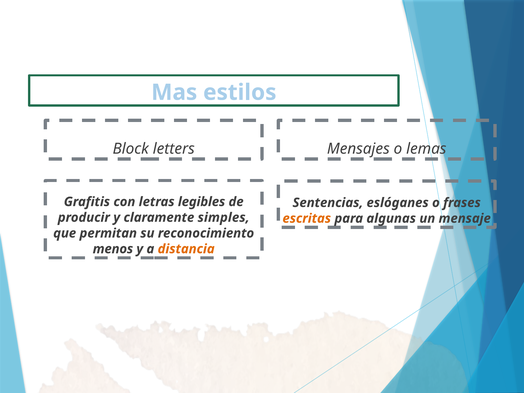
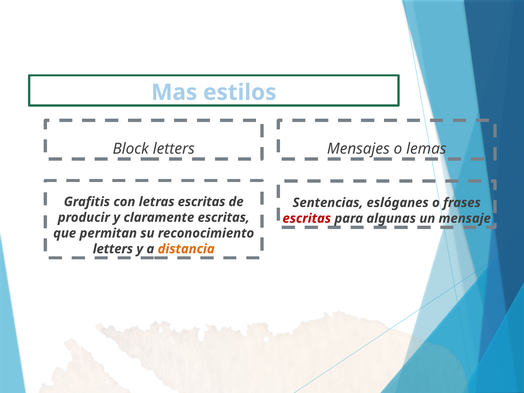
letras legibles: legibles -> escritas
claramente simples: simples -> escritas
escritas at (307, 218) colour: orange -> red
menos at (113, 249): menos -> letters
